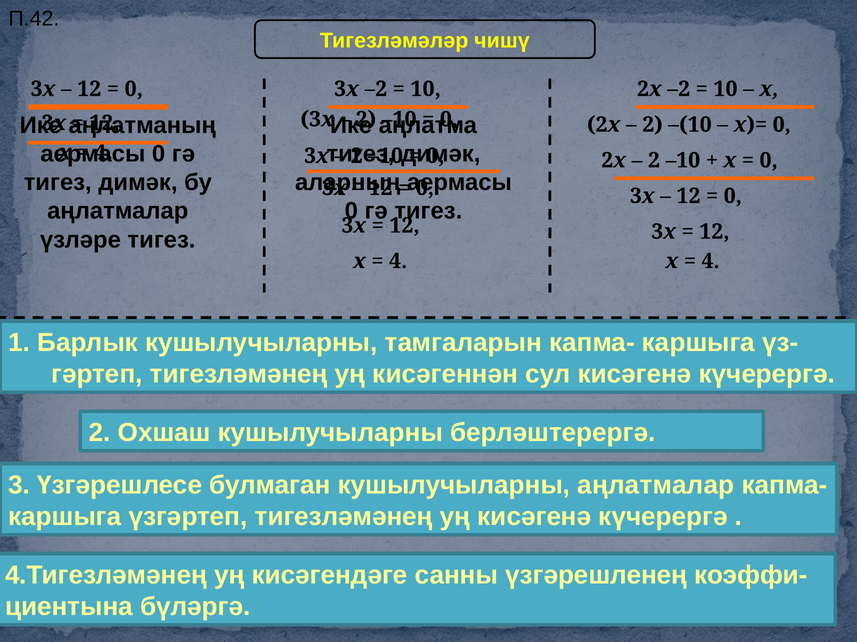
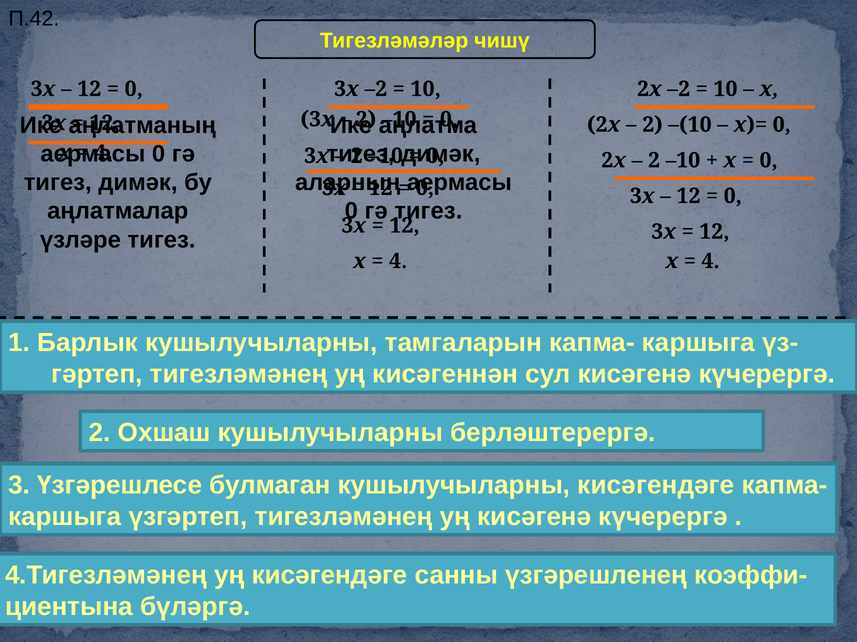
кушылучыларны аңлатмалар: аңлатмалар -> кисәгендәге
